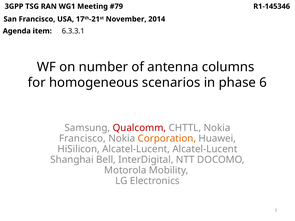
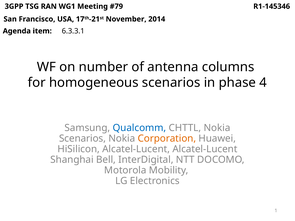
6: 6 -> 4
Qualcomm colour: red -> blue
Francisco at (82, 139): Francisco -> Scenarios
